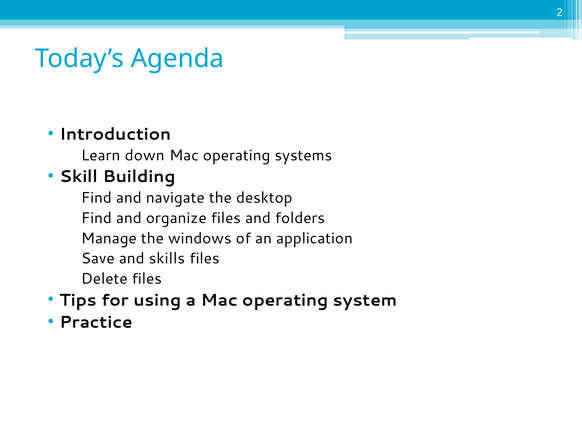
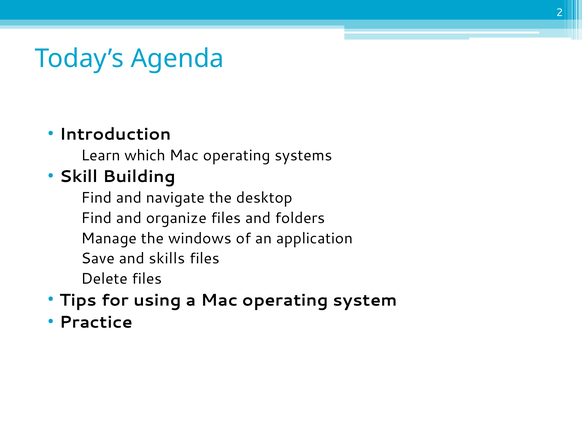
down: down -> which
